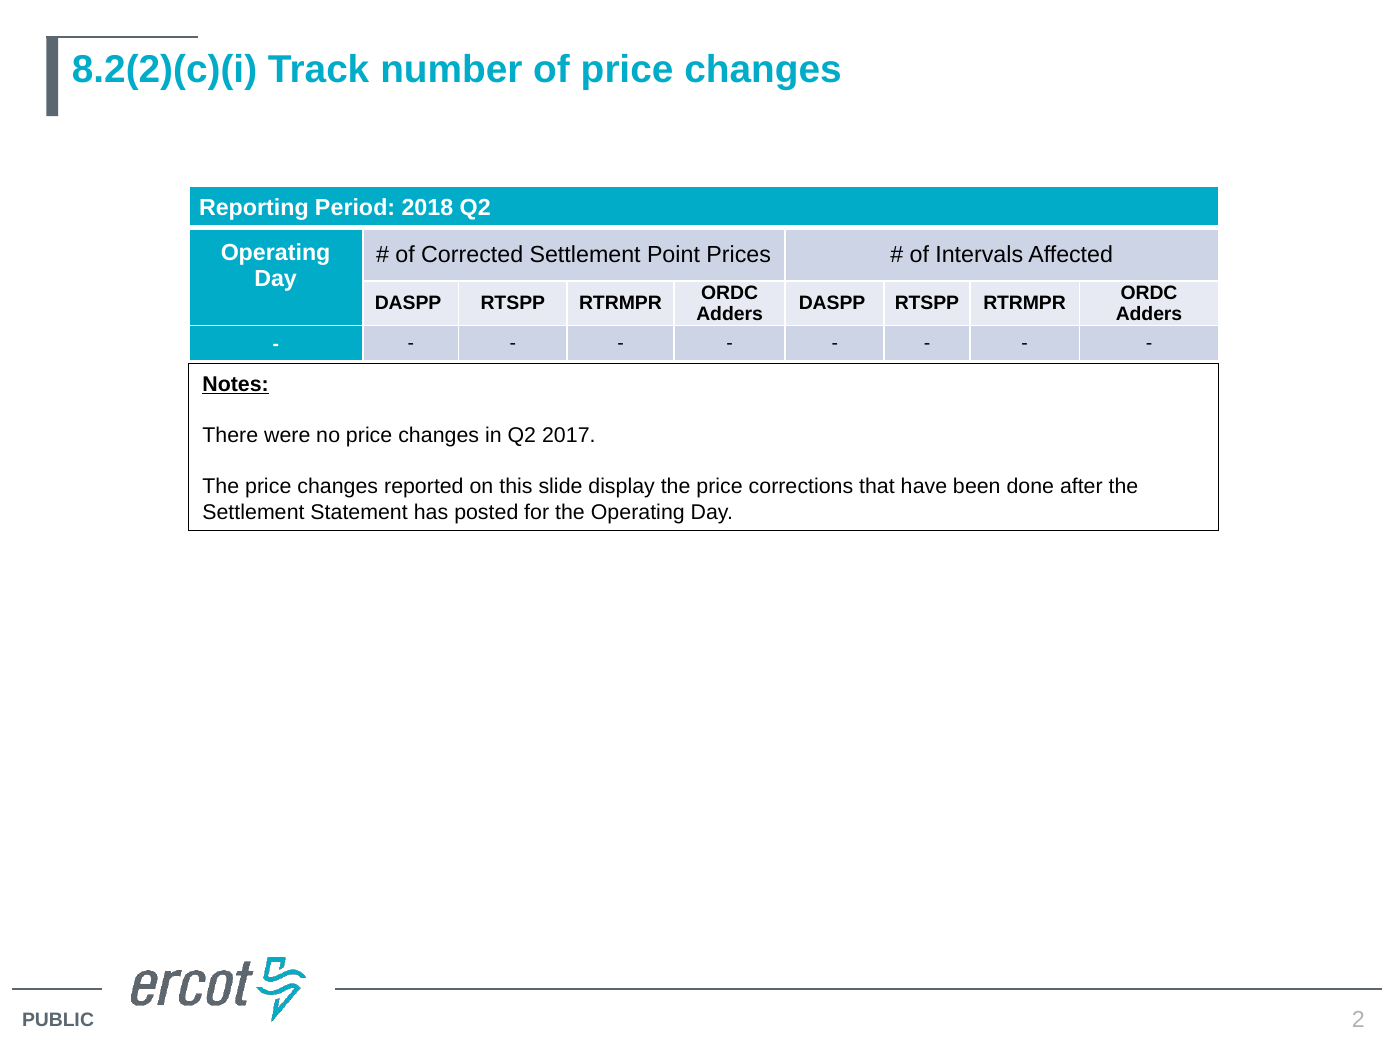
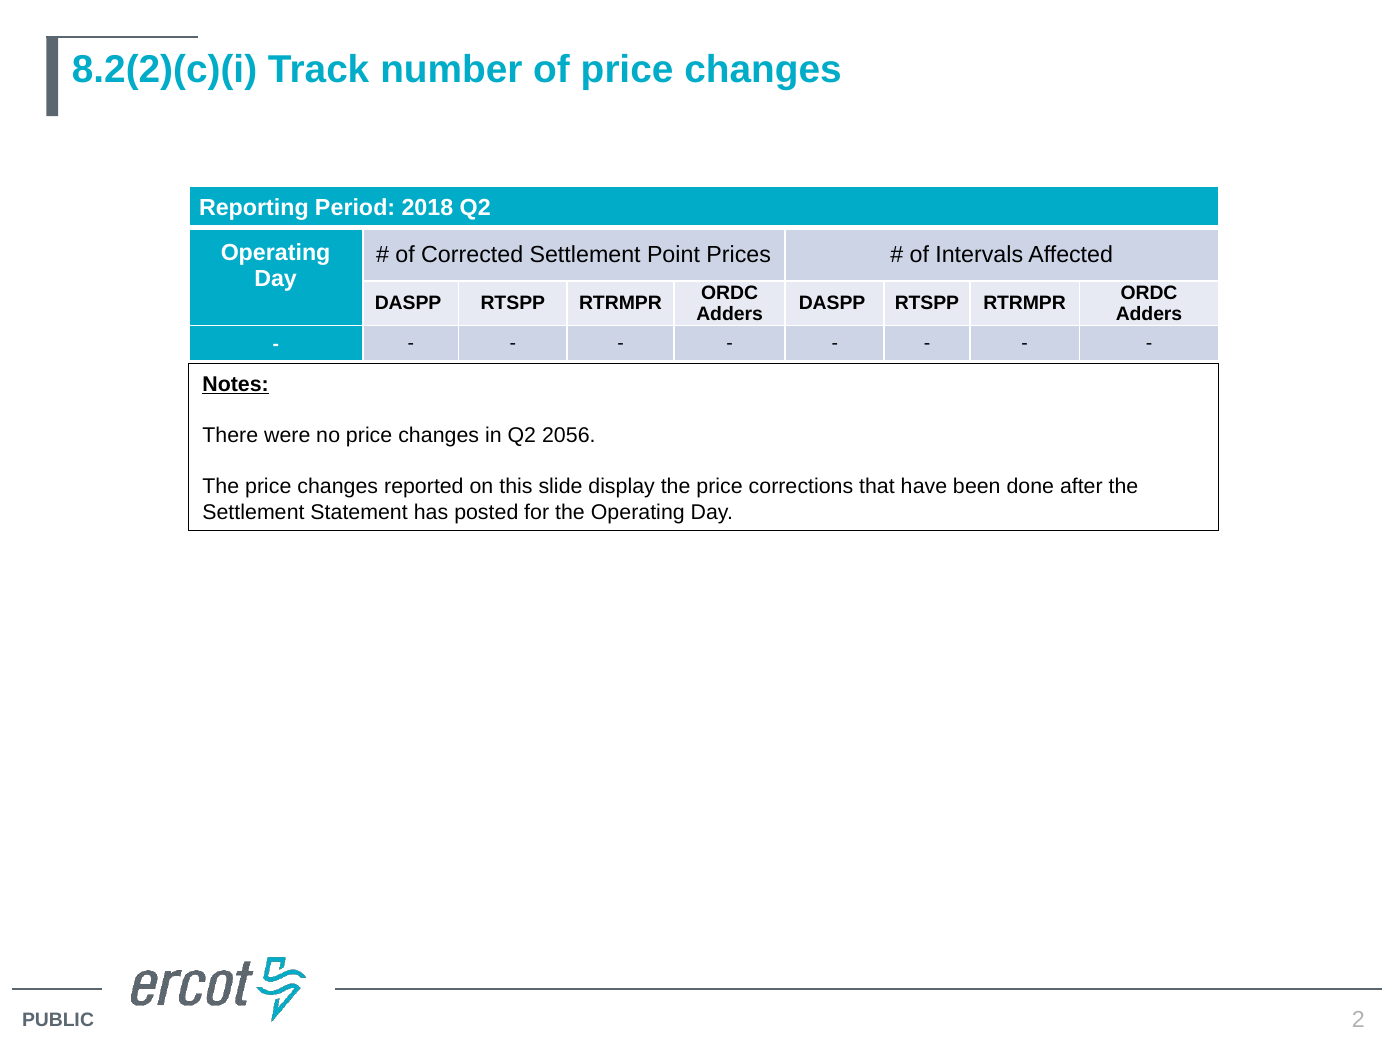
2017: 2017 -> 2056
